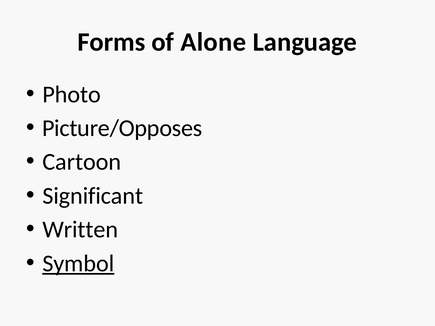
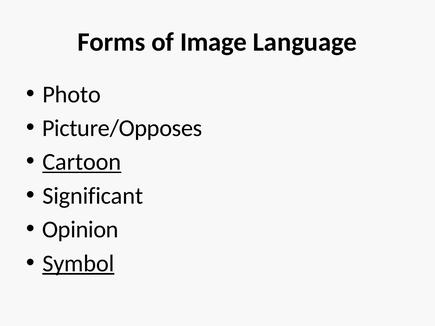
Alone: Alone -> Image
Cartoon underline: none -> present
Written: Written -> Opinion
